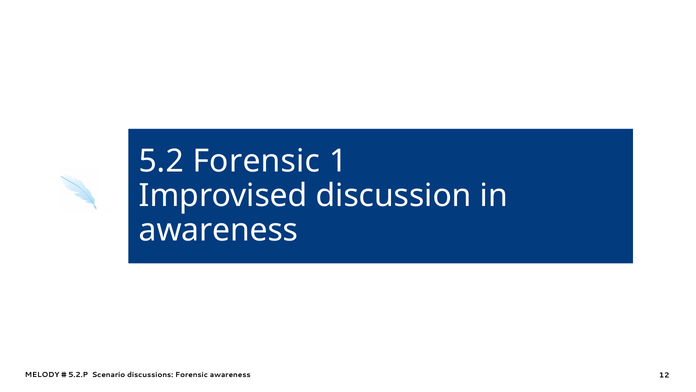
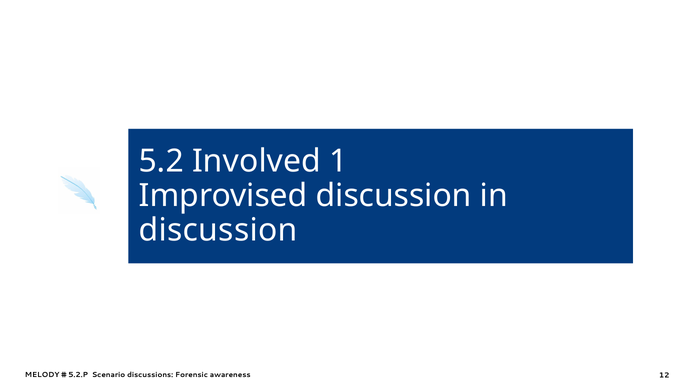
5.2 Forensic: Forensic -> Involved
awareness at (218, 230): awareness -> discussion
